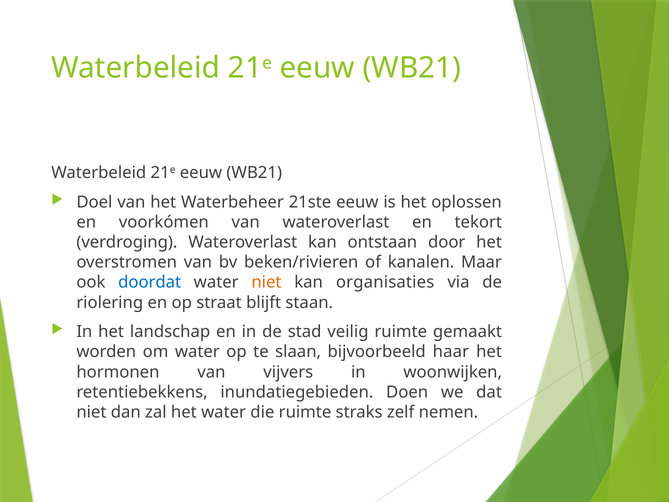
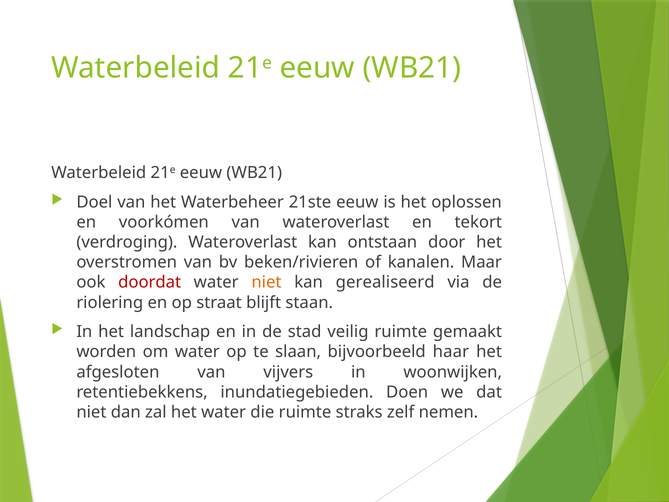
doordat colour: blue -> red
organisaties: organisaties -> gerealiseerd
hormonen: hormonen -> afgesloten
